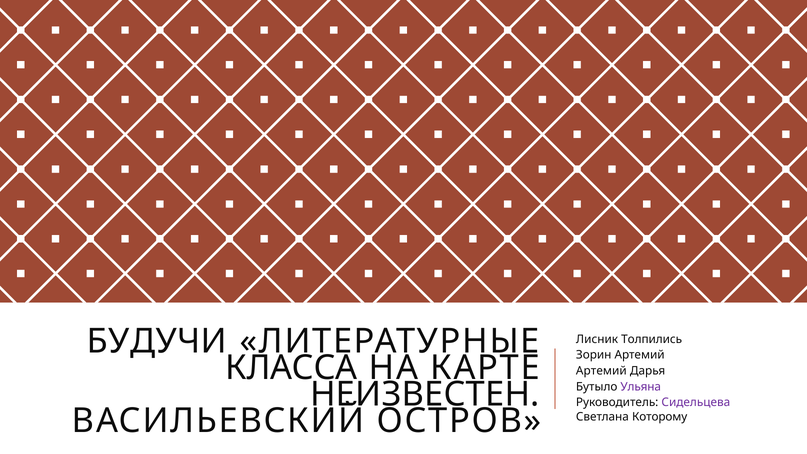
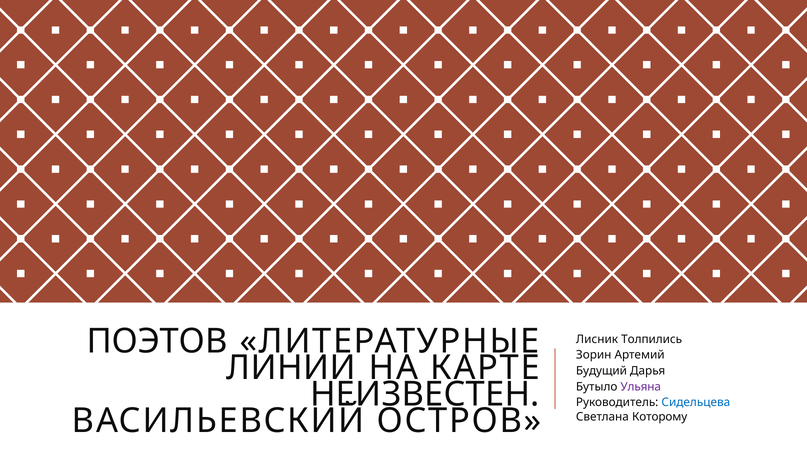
БУДУЧИ: БУДУЧИ -> ПОЭТОВ
КЛАССА: КЛАССА -> ЛИНИИ
Артемий at (601, 371): Артемий -> Будущий
Сидельцева colour: purple -> blue
